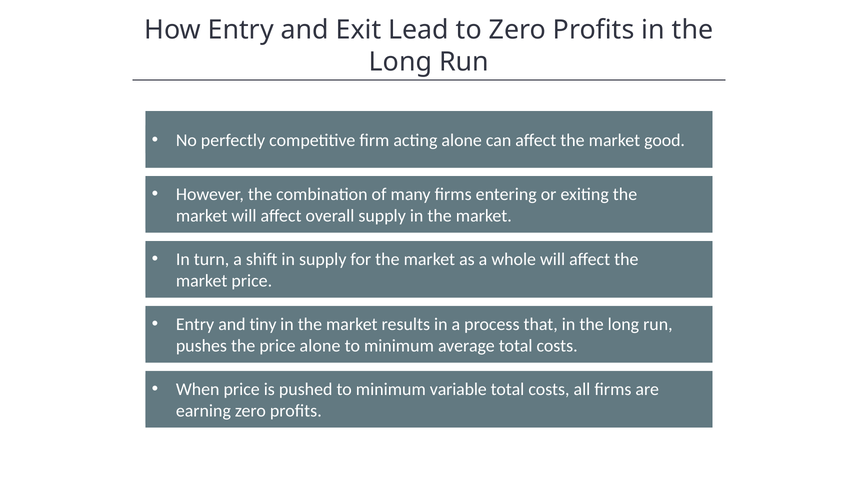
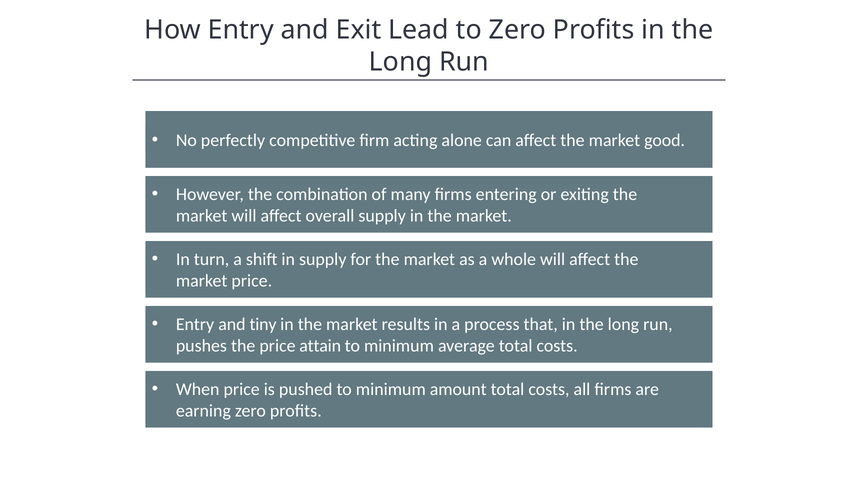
price alone: alone -> attain
variable: variable -> amount
